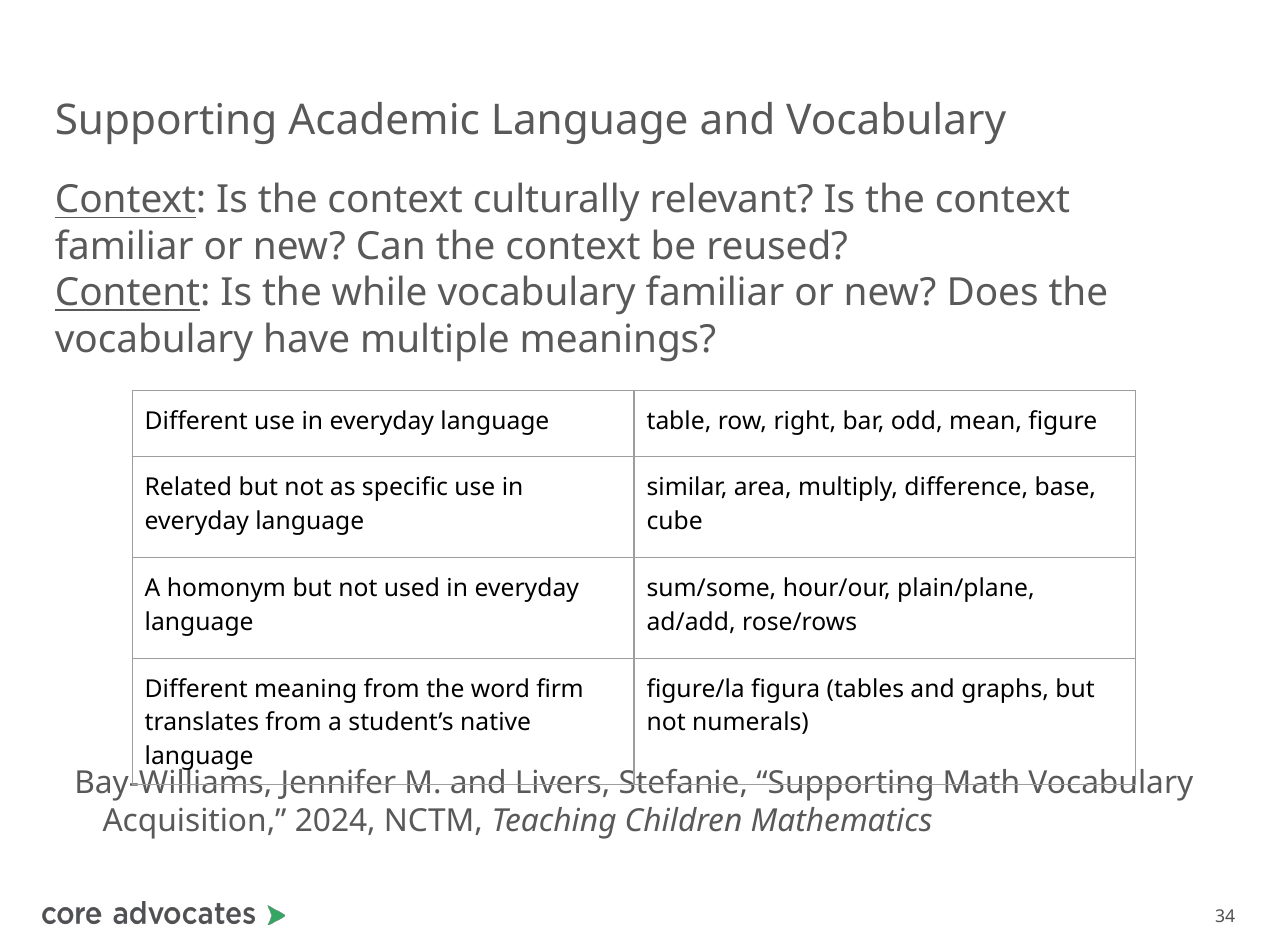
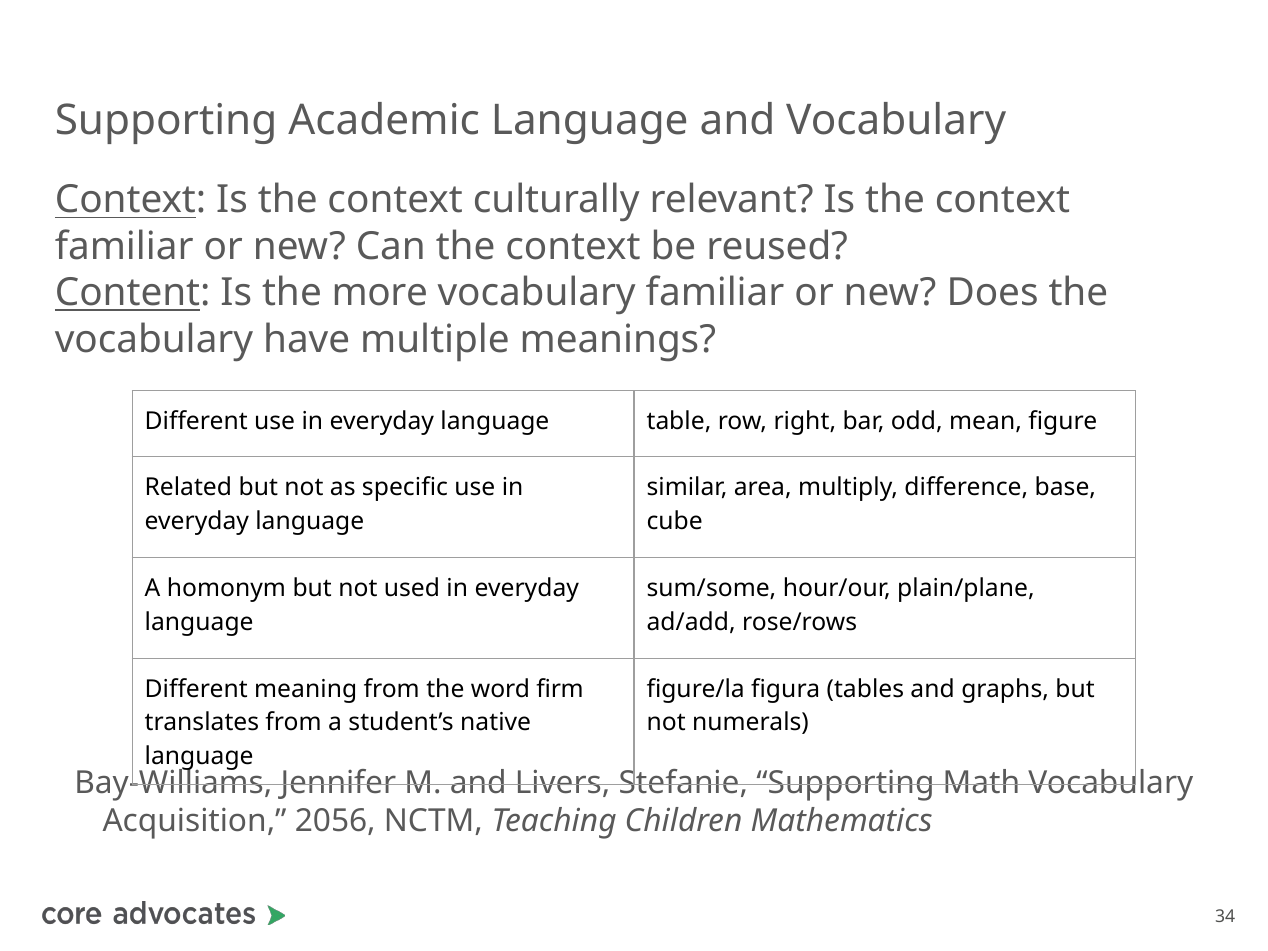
while: while -> more
2024: 2024 -> 2056
